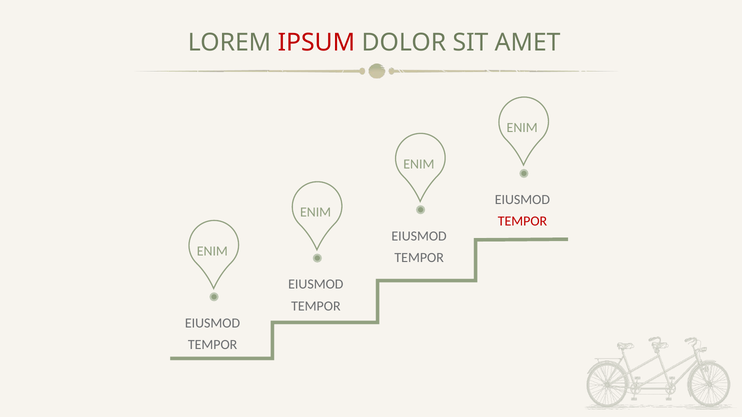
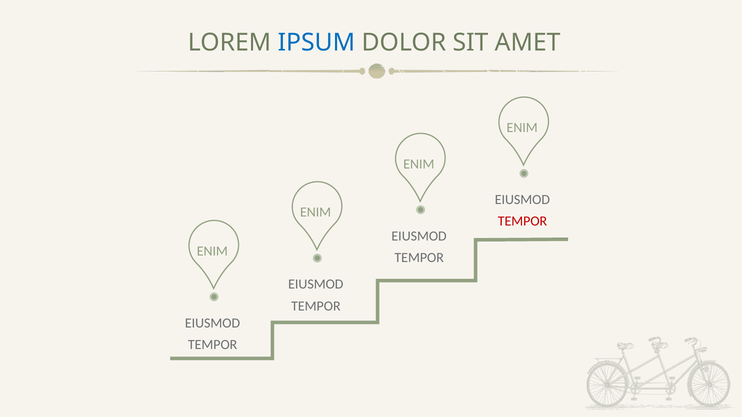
IPSUM colour: red -> blue
